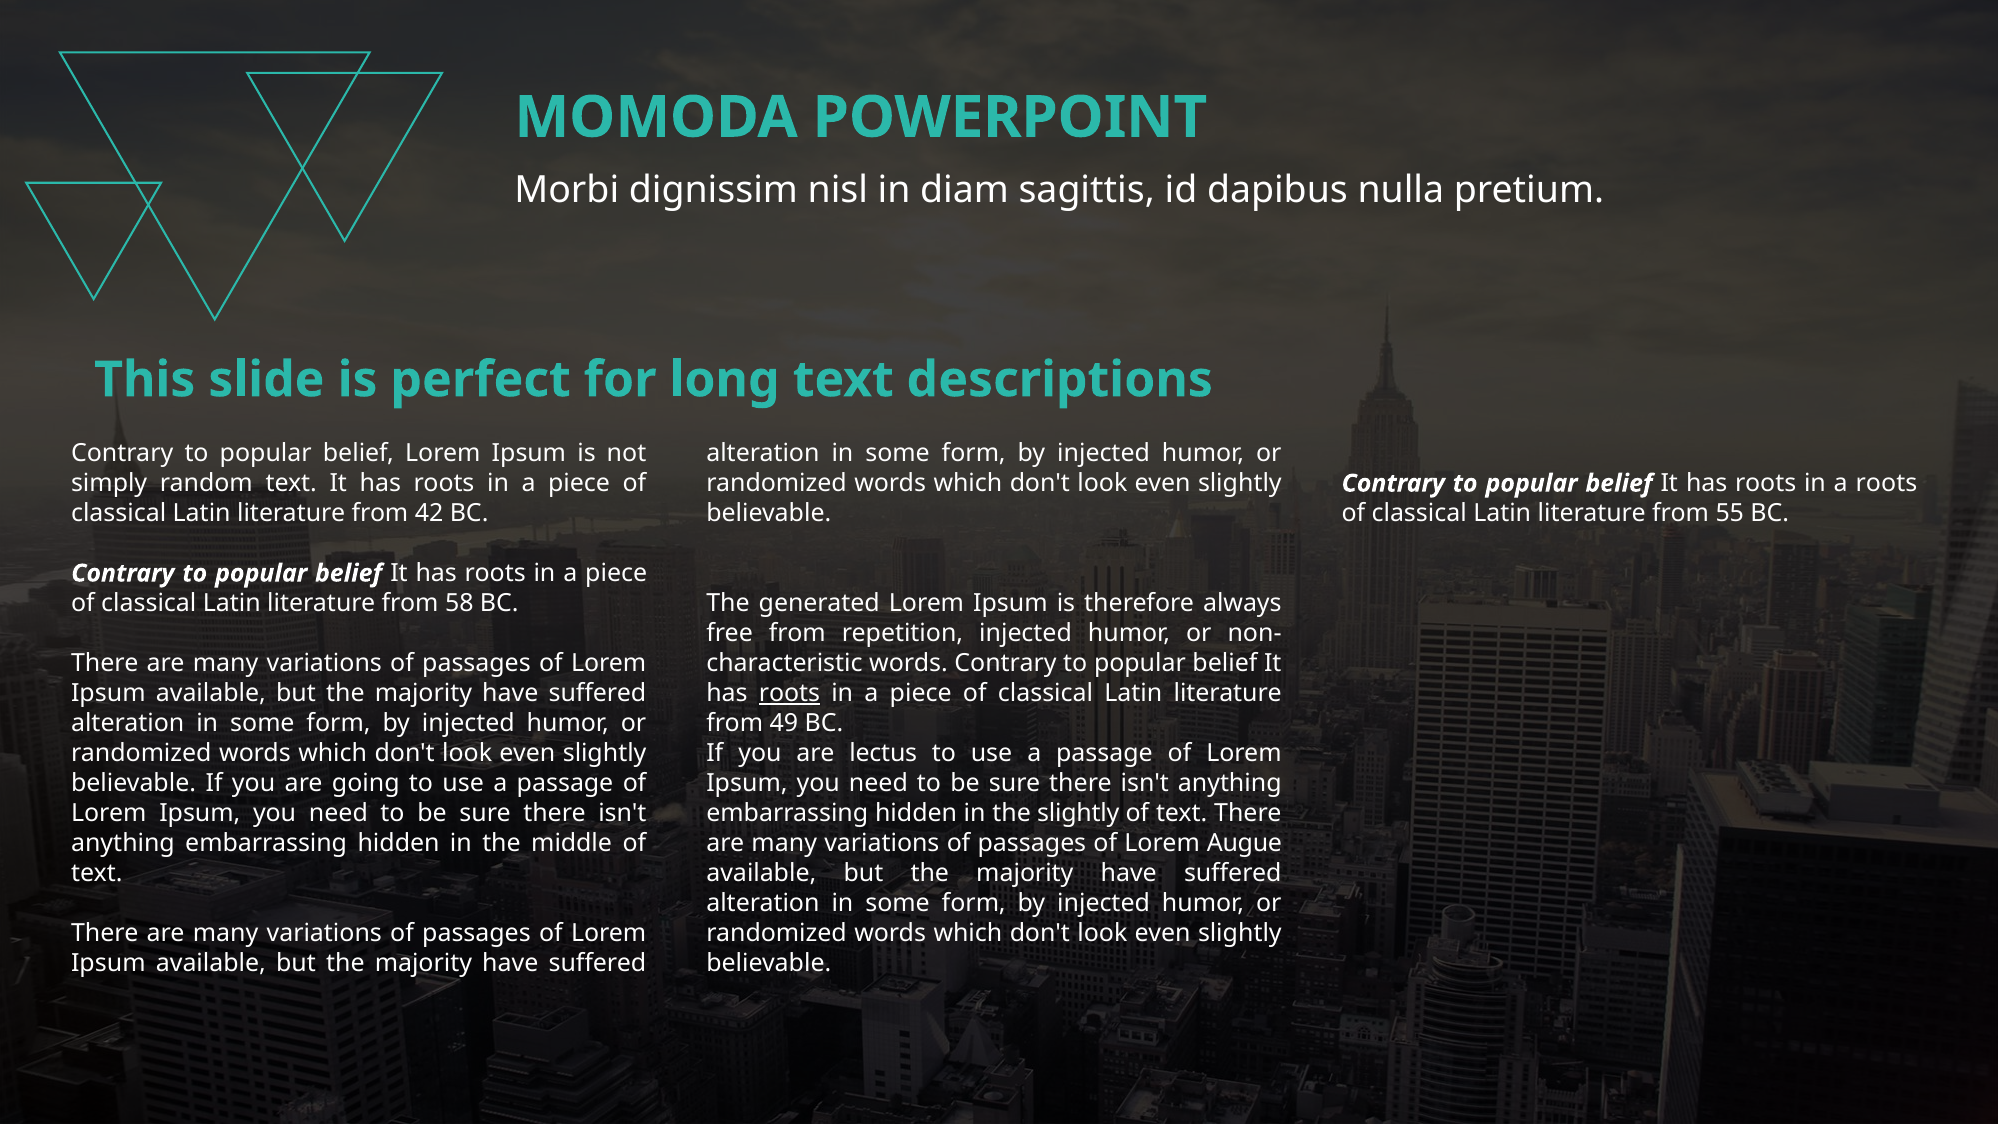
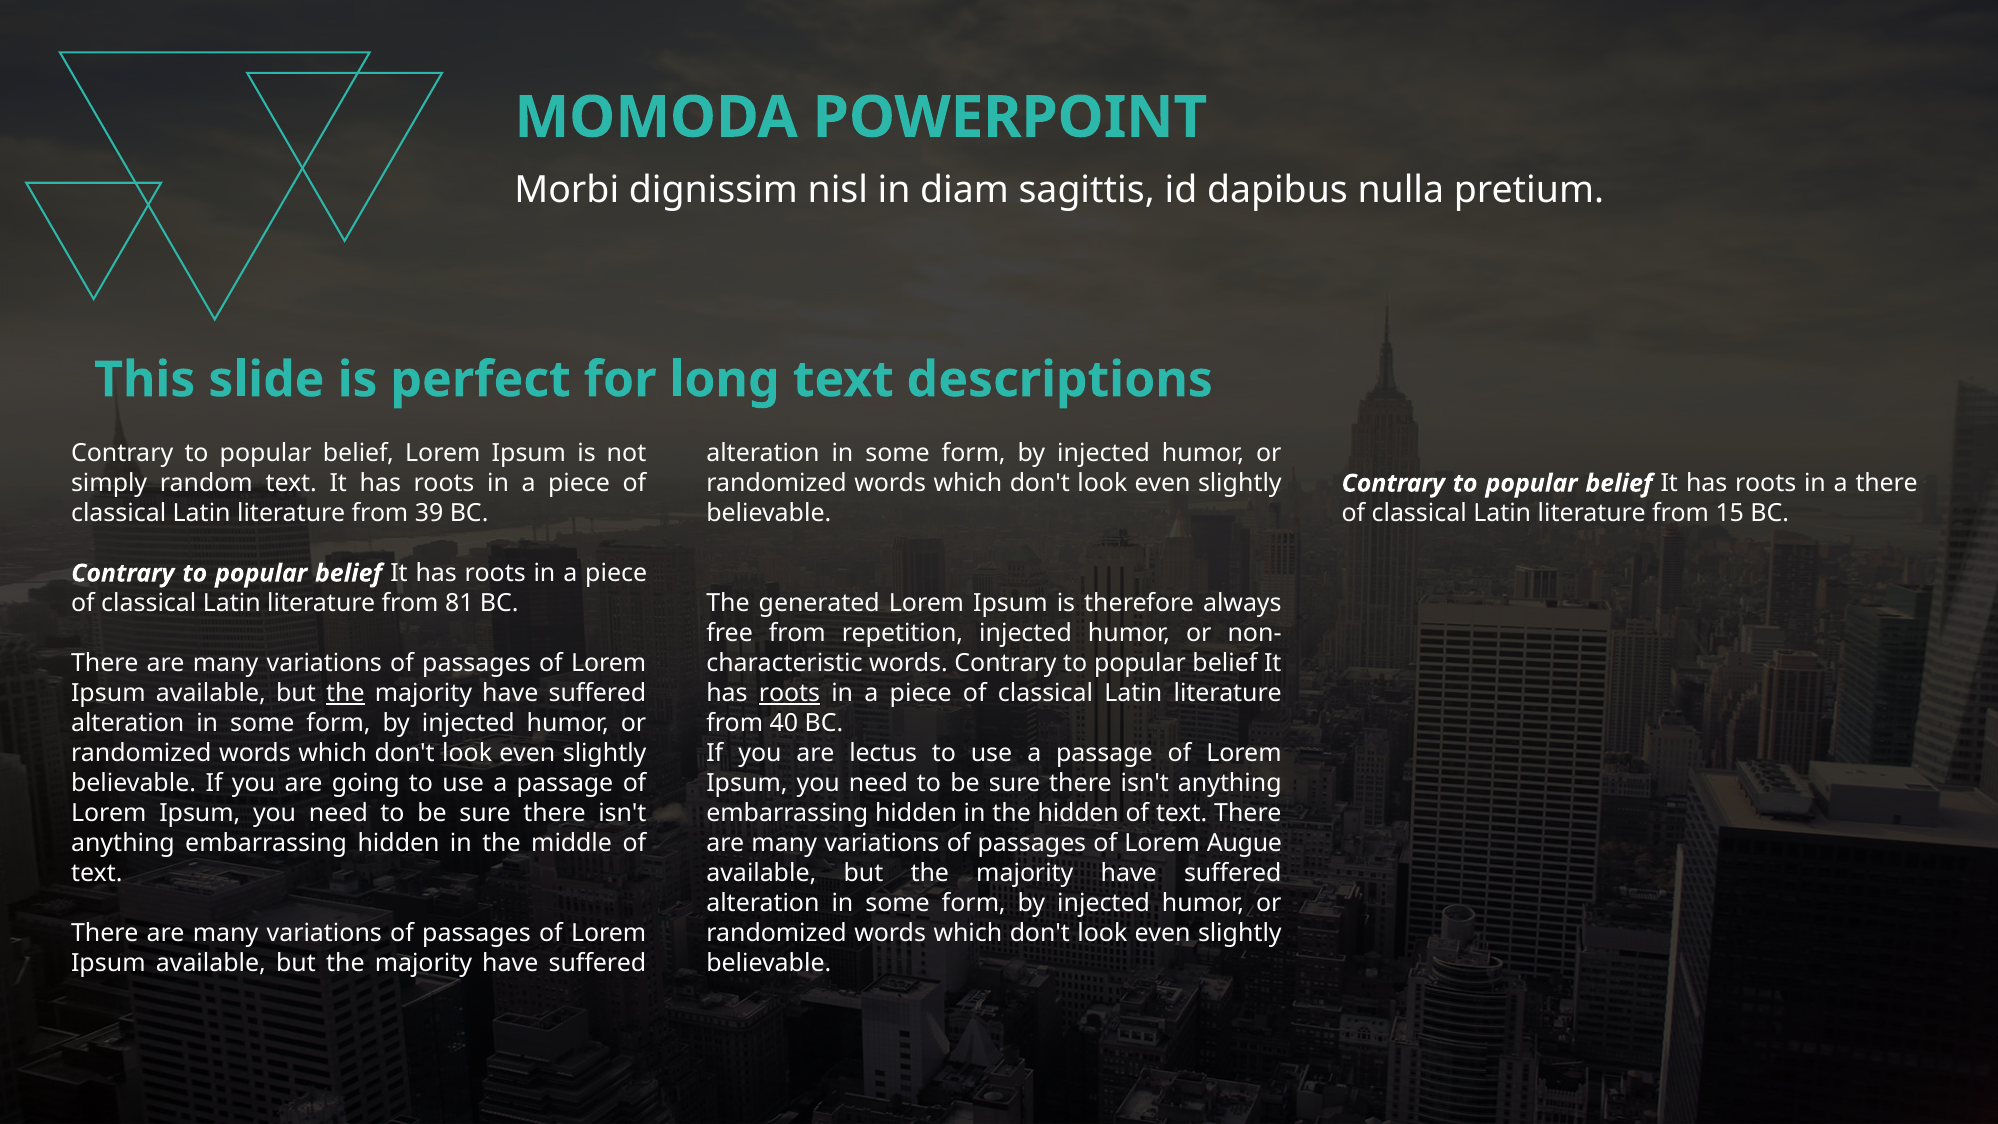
a roots: roots -> there
42: 42 -> 39
55: 55 -> 15
58: 58 -> 81
the at (345, 693) underline: none -> present
49: 49 -> 40
the slightly: slightly -> hidden
